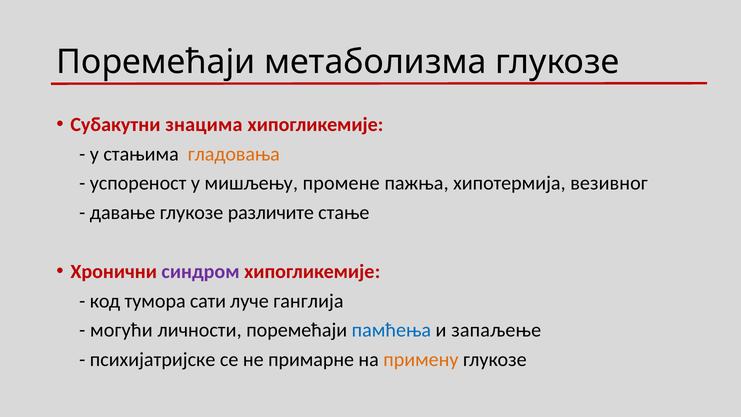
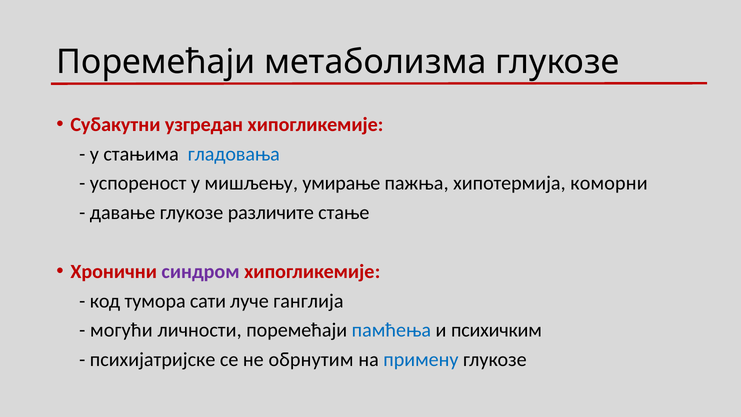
знацима: знацима -> узгредан
гладовања colour: orange -> blue
промене: промене -> умирање
везивног: везивног -> коморни
запаљење: запаљење -> психичким
примарне: примарне -> обрнутим
примену colour: orange -> blue
